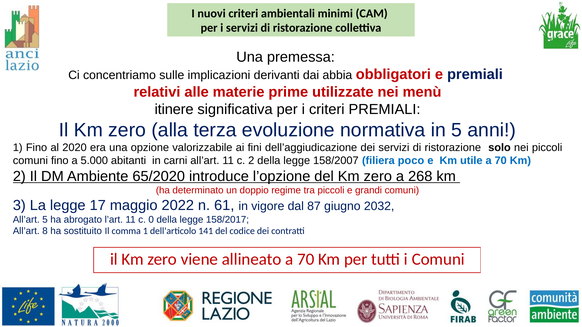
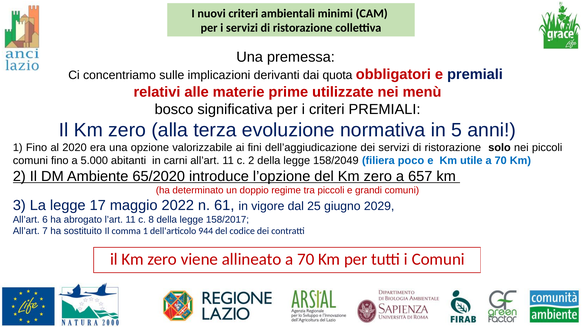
abbia: abbia -> quota
itinere: itinere -> bosco
158/2007: 158/2007 -> 158/2049
268: 268 -> 657
87: 87 -> 25
2032: 2032 -> 2029
All’art 5: 5 -> 6
0: 0 -> 8
8: 8 -> 7
141: 141 -> 944
